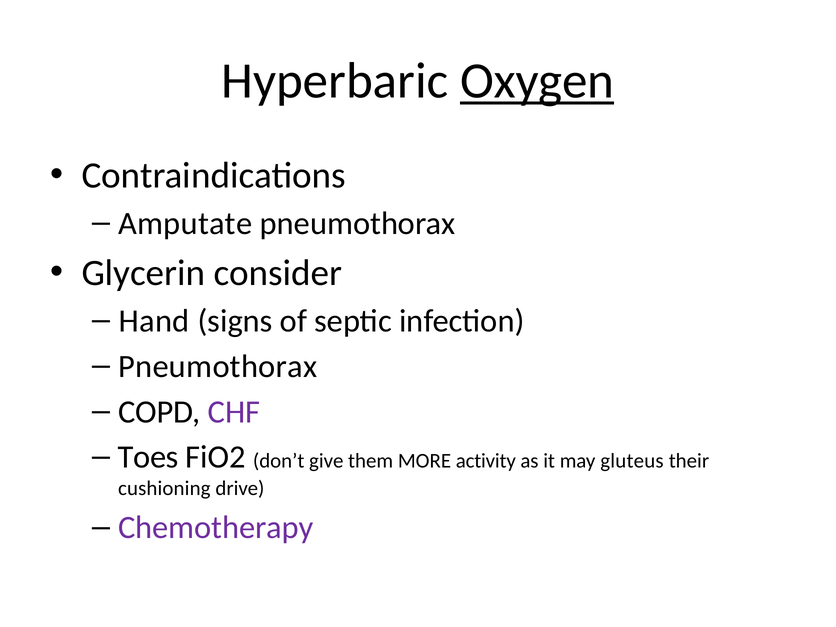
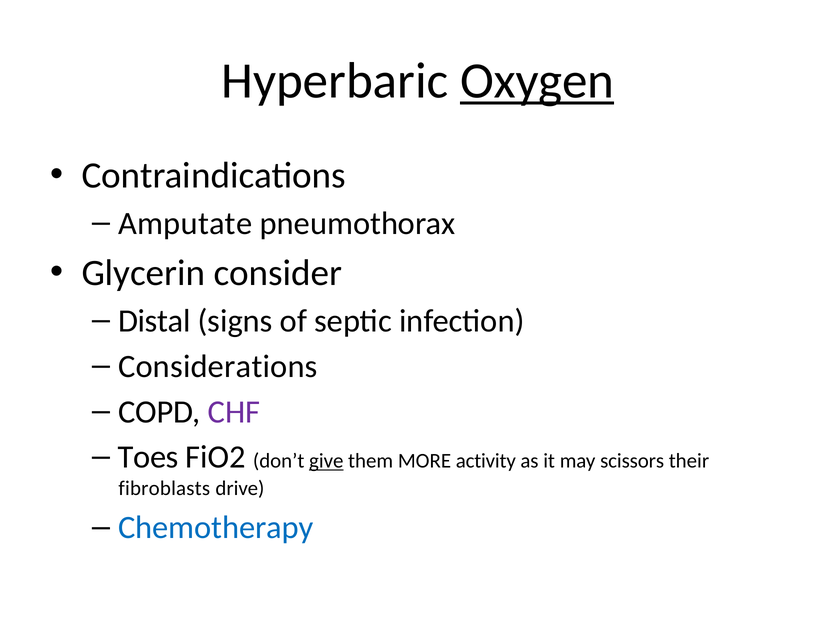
Hand: Hand -> Distal
Pneumothorax at (218, 366): Pneumothorax -> Considerations
give underline: none -> present
gluteus: gluteus -> scissors
cushioning: cushioning -> fibroblasts
Chemotherapy colour: purple -> blue
